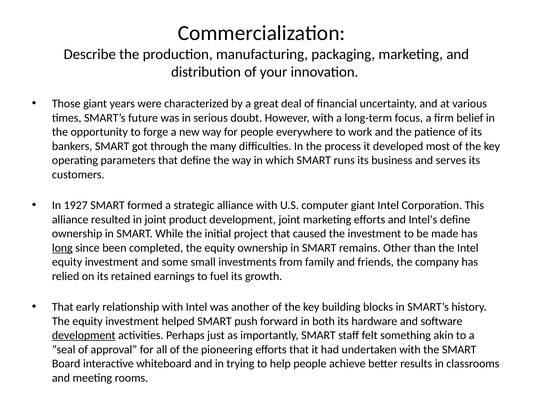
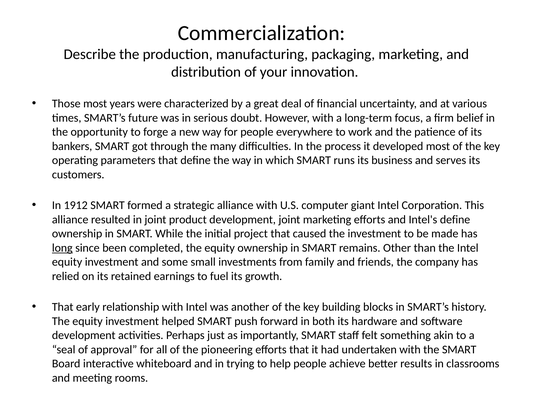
Those giant: giant -> most
1927: 1927 -> 1912
development at (84, 336) underline: present -> none
